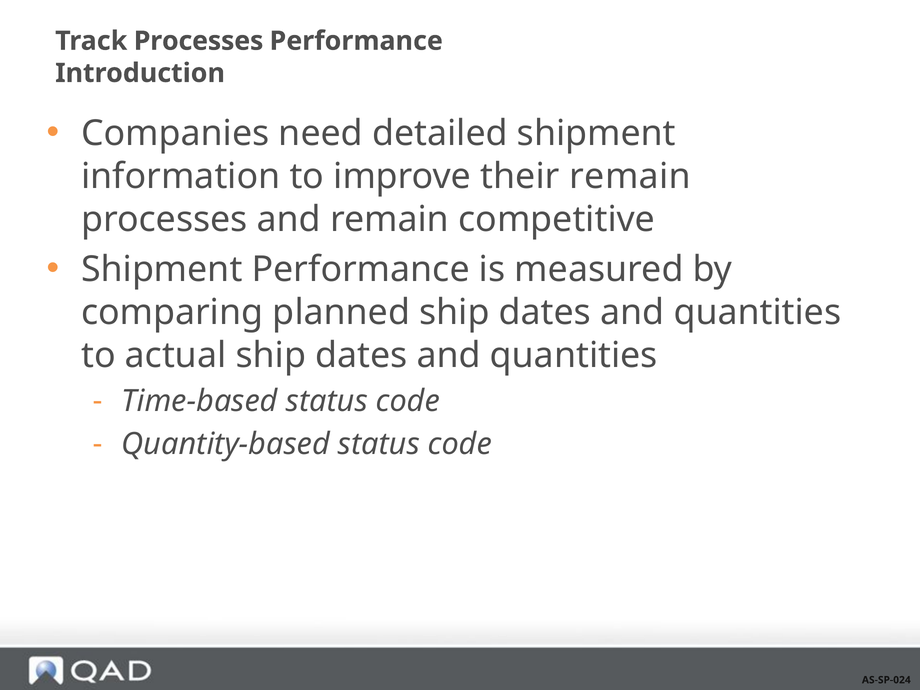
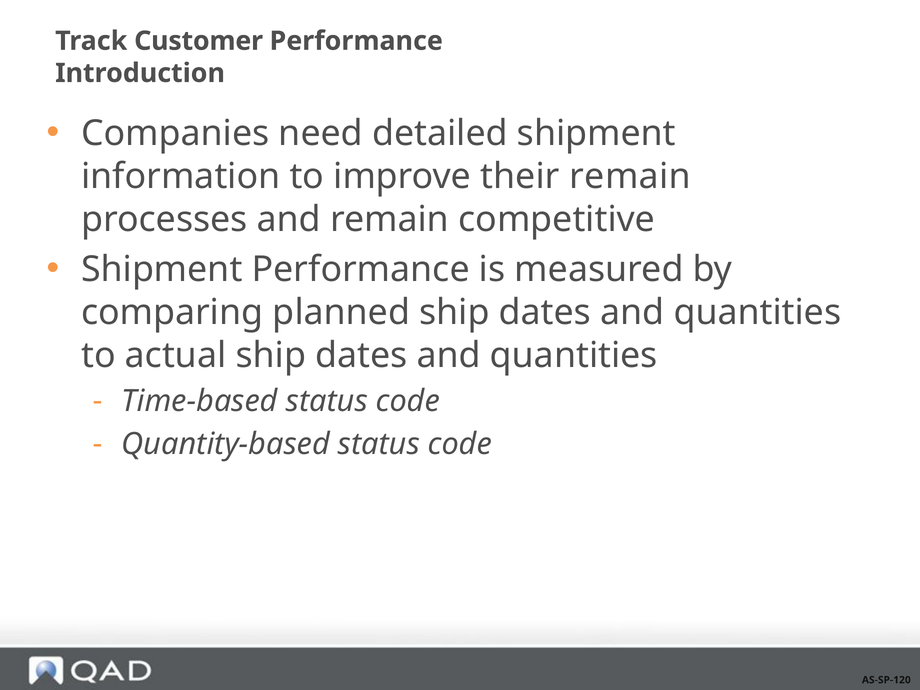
Track Processes: Processes -> Customer
AS-SP-024: AS-SP-024 -> AS-SP-120
